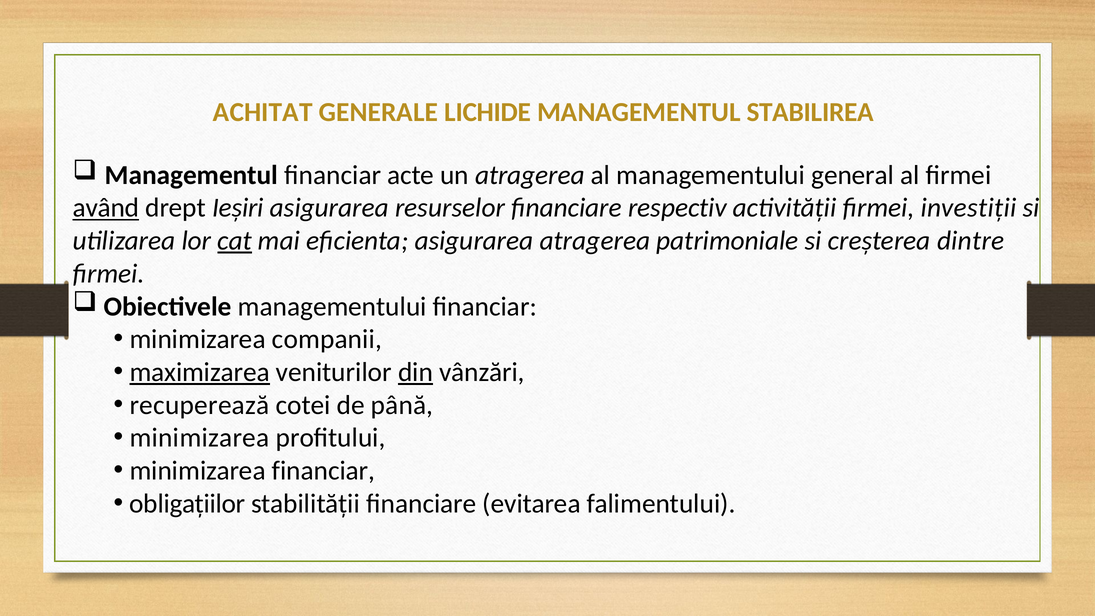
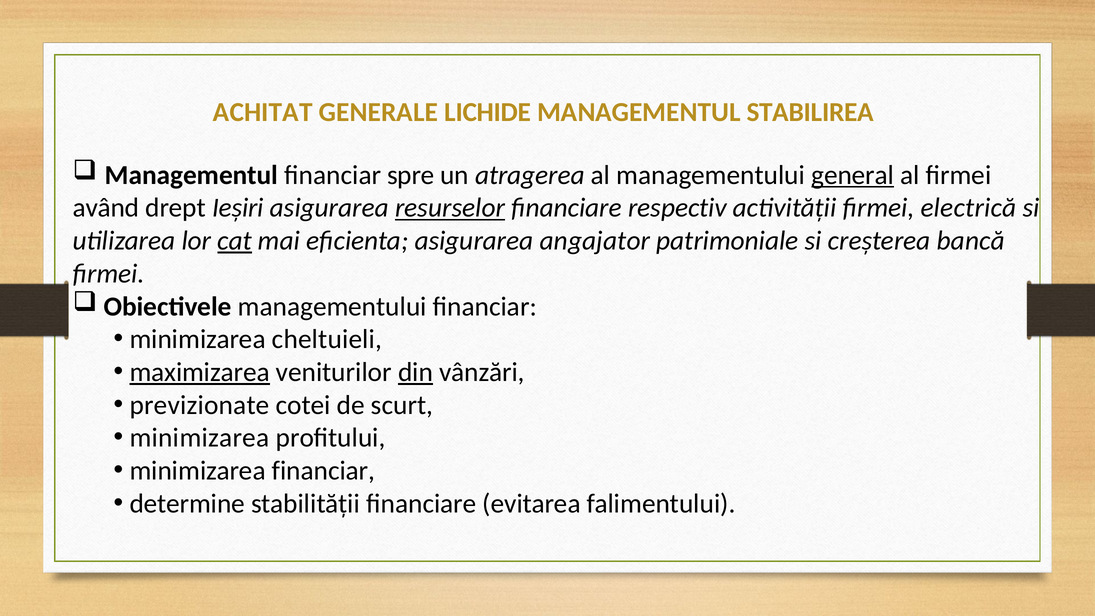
acte: acte -> spre
general underline: none -> present
având underline: present -> none
resurselor underline: none -> present
investiții: investiții -> electrică
asigurarea atragerea: atragerea -> angajator
dintre: dintre -> bancă
companii: companii -> cheltuieli
recuperează: recuperează -> previzionate
până: până -> scurt
obligaţiilor: obligaţiilor -> determine
